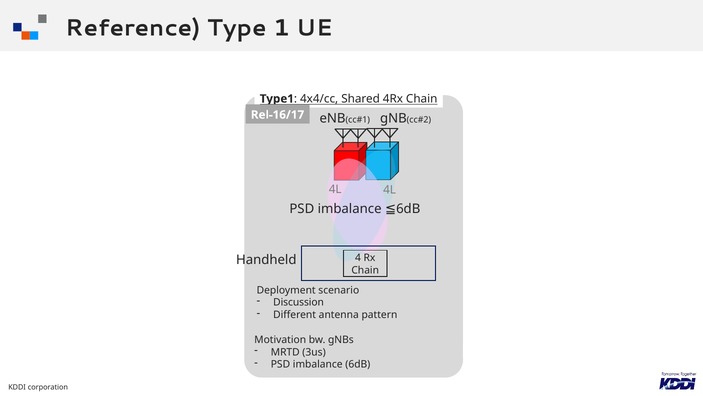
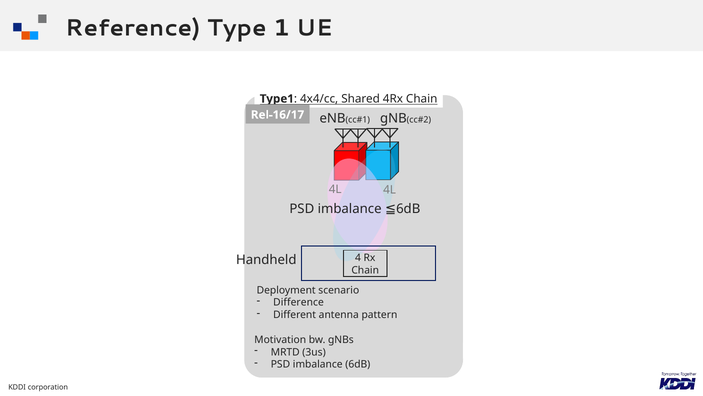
Discussion: Discussion -> Difference
